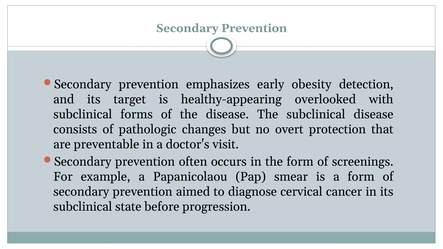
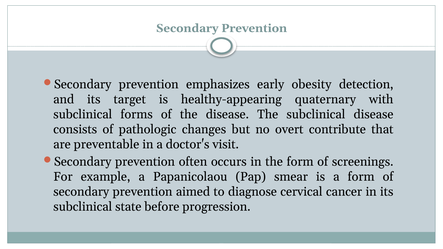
overlooked: overlooked -> quaternary
protection: protection -> contribute
